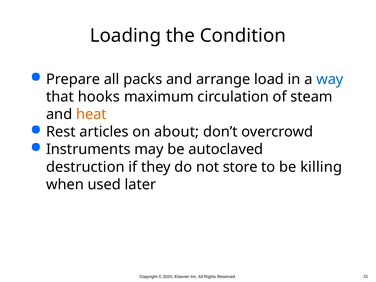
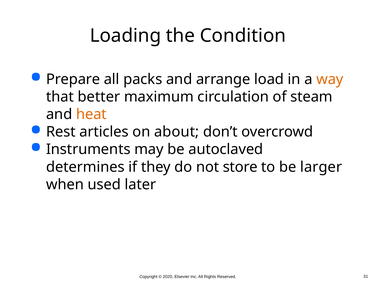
way colour: blue -> orange
hooks: hooks -> better
destruction: destruction -> determines
killing: killing -> larger
